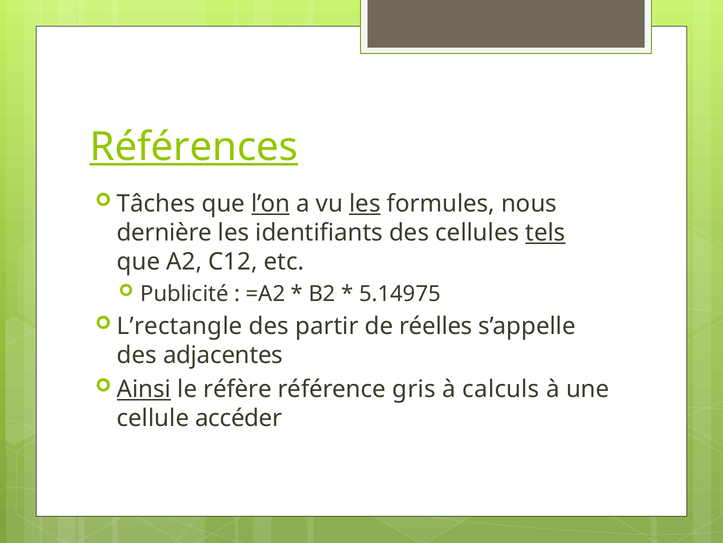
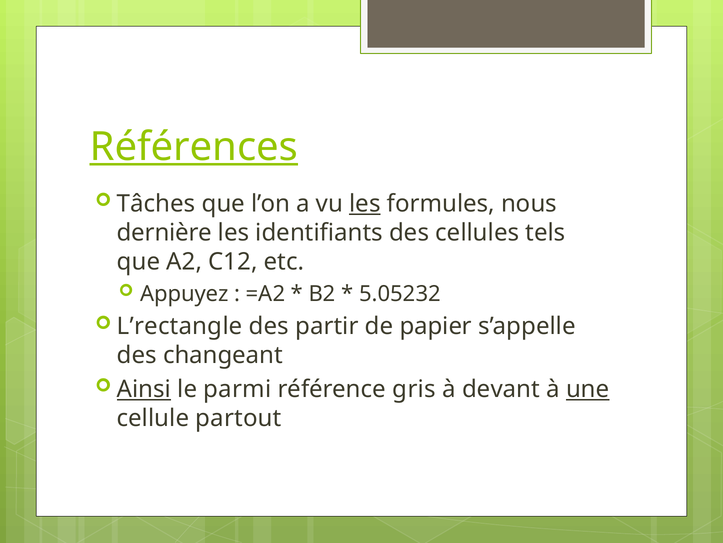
l’on underline: present -> none
tels underline: present -> none
Publicité: Publicité -> Appuyez
5.14975: 5.14975 -> 5.05232
réelles: réelles -> papier
adjacentes: adjacentes -> changeant
réfère: réfère -> parmi
calculs: calculs -> devant
une underline: none -> present
accéder: accéder -> partout
